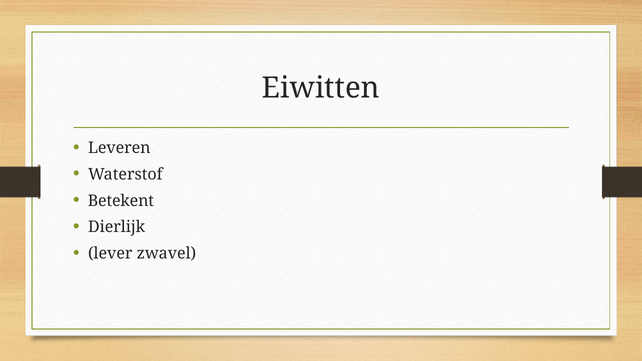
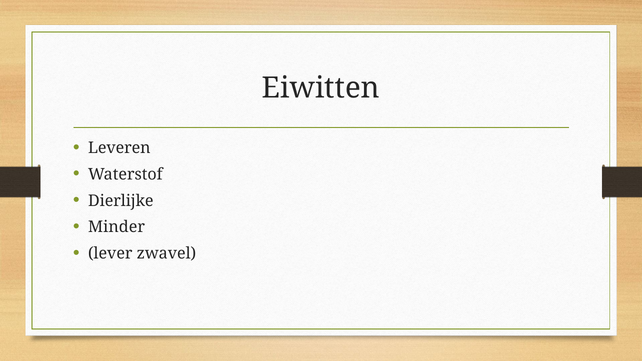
Betekent: Betekent -> Dierlijke
Dierlijk: Dierlijk -> Minder
